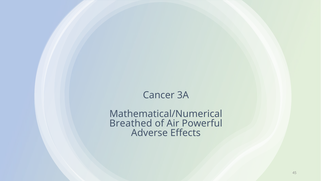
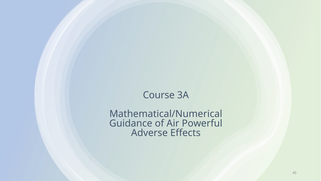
Cancer: Cancer -> Course
Breathed: Breathed -> Guidance
